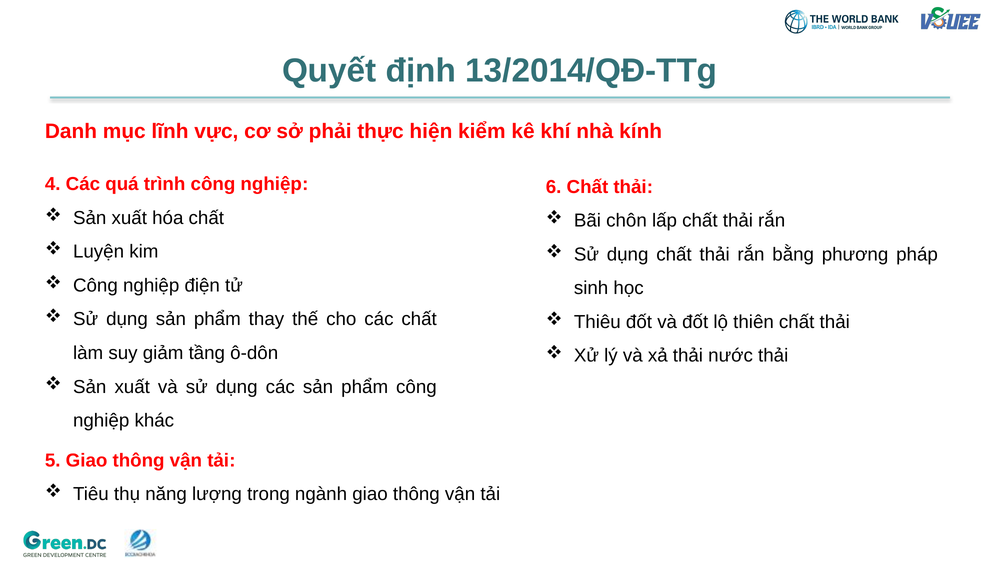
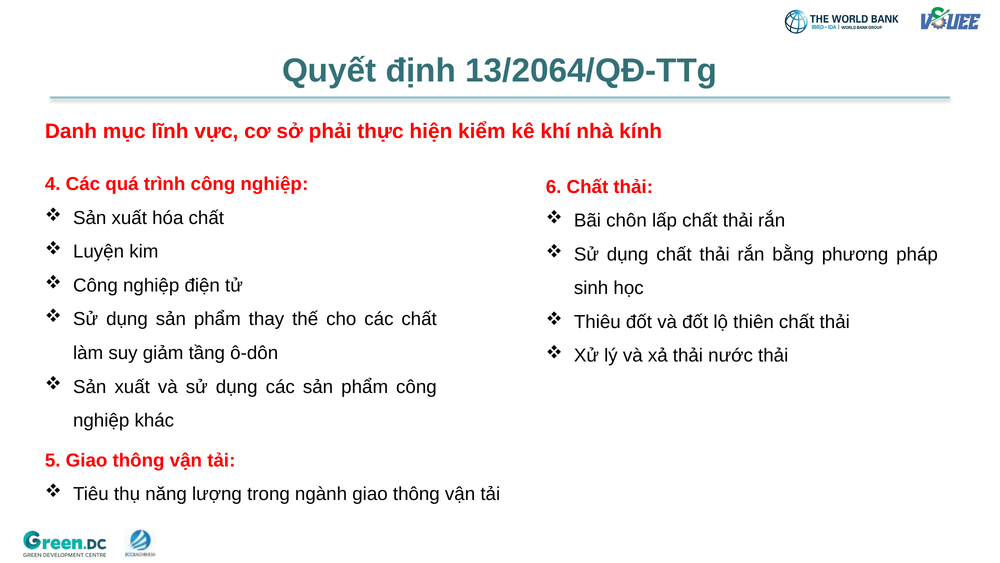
13/2014/QĐ-TTg: 13/2014/QĐ-TTg -> 13/2064/QĐ-TTg
